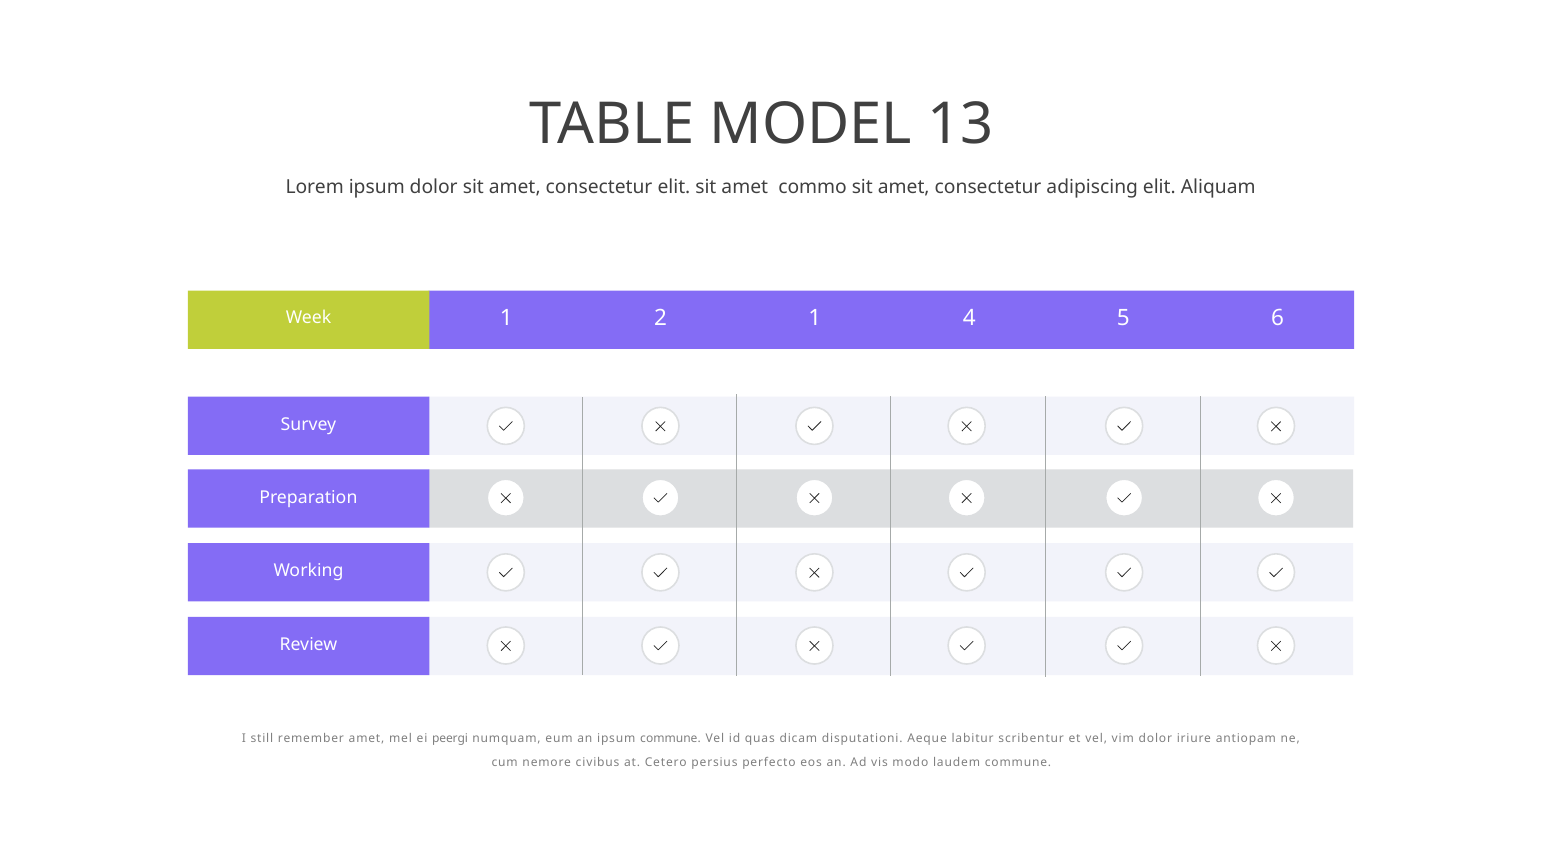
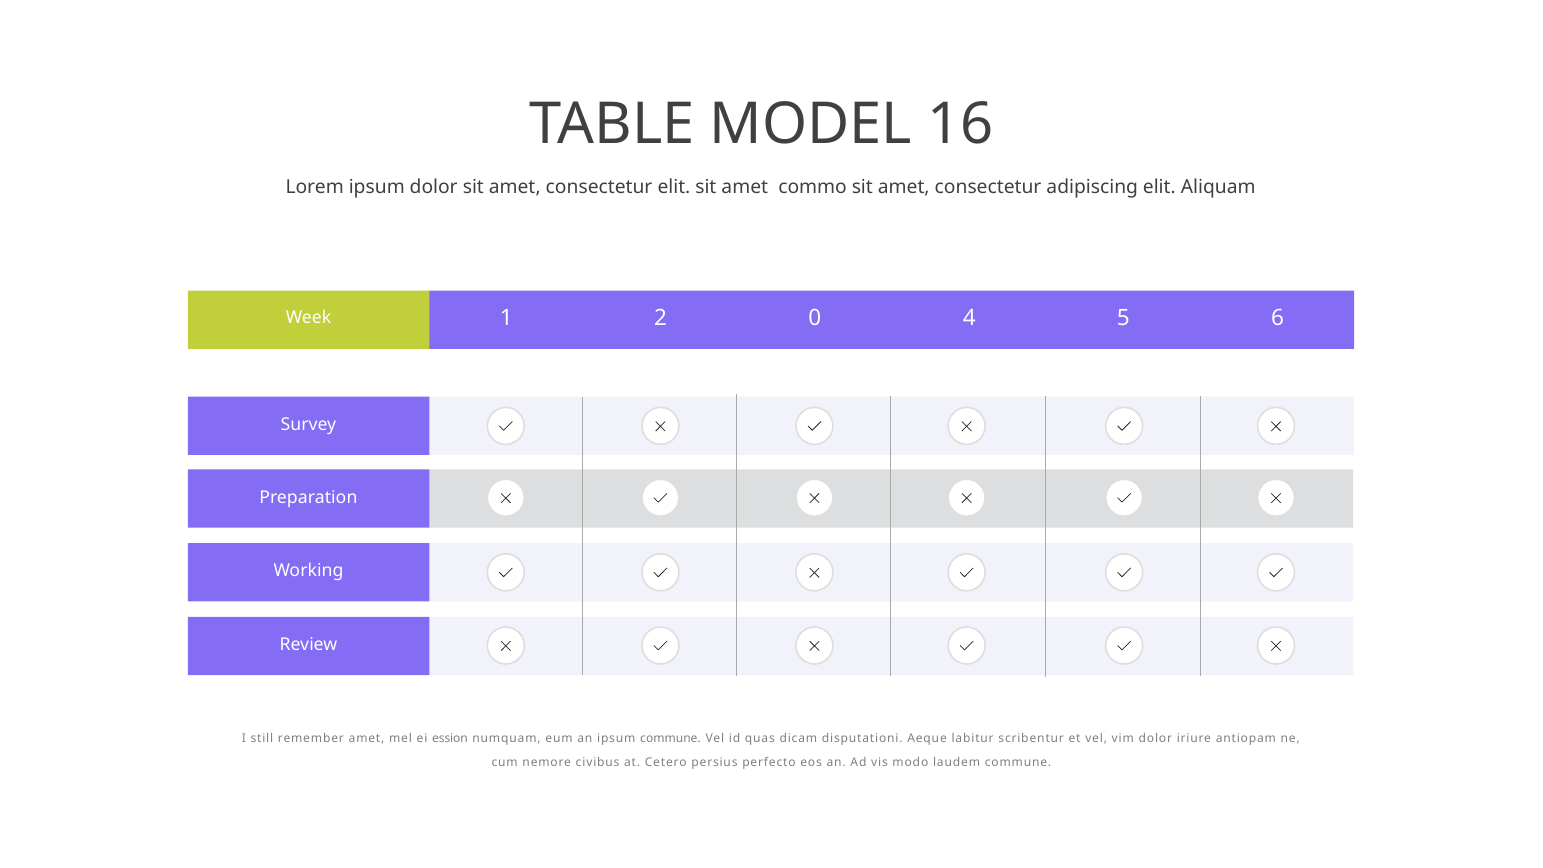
13: 13 -> 16
2 1: 1 -> 0
peergi: peergi -> ession
